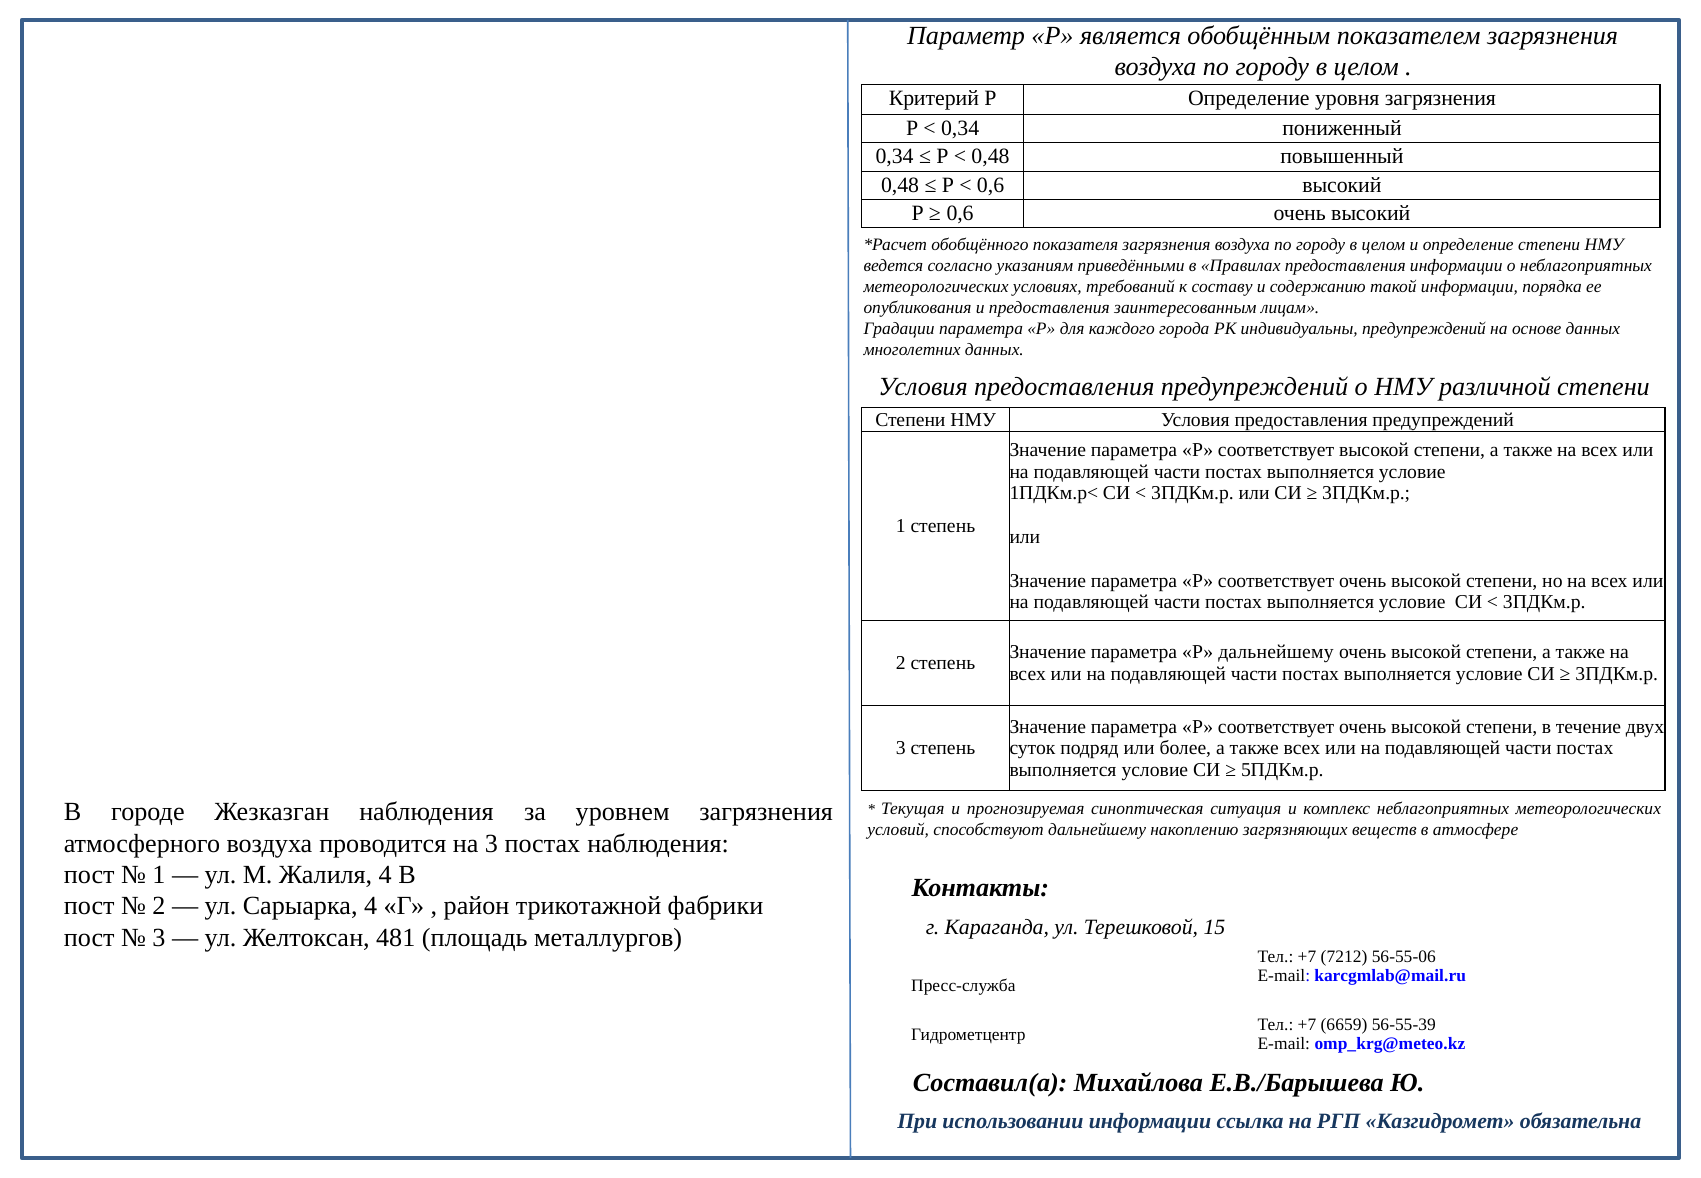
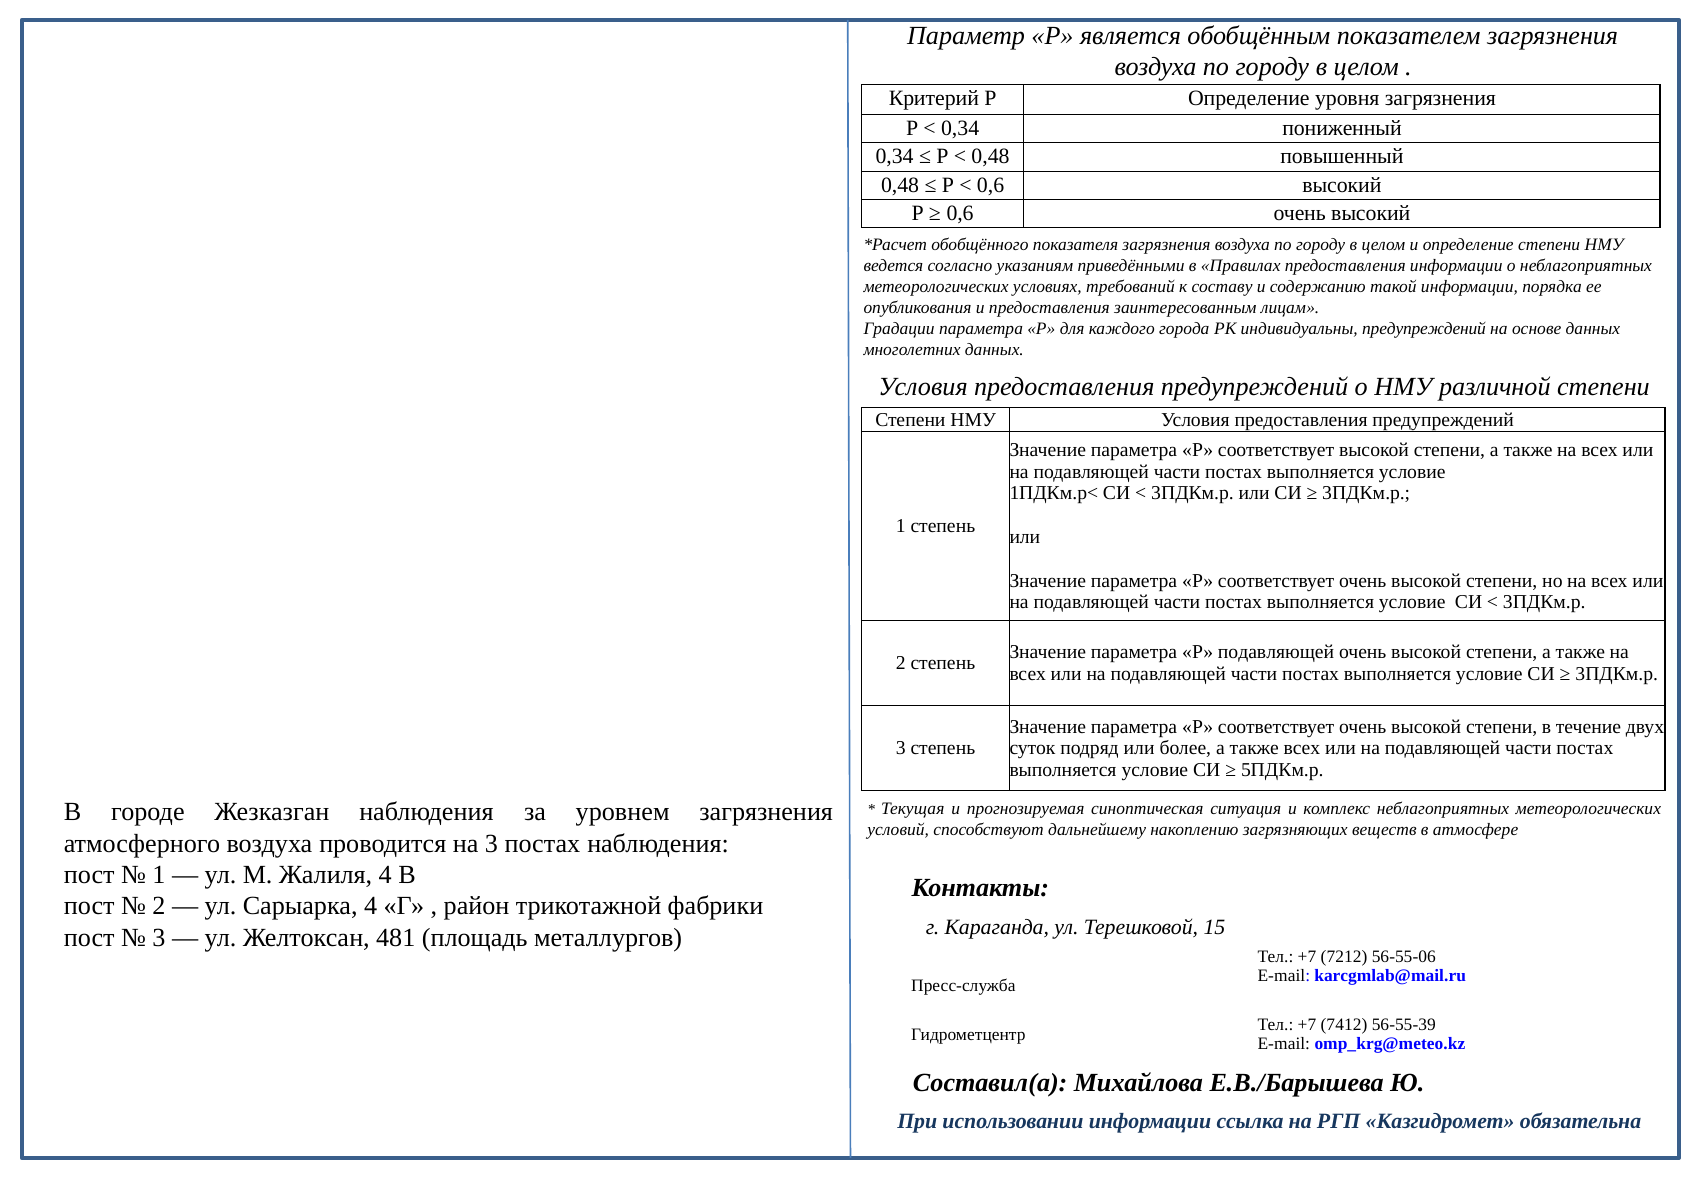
Р дальнейшему: дальнейшему -> подавляющей
6659: 6659 -> 7412
